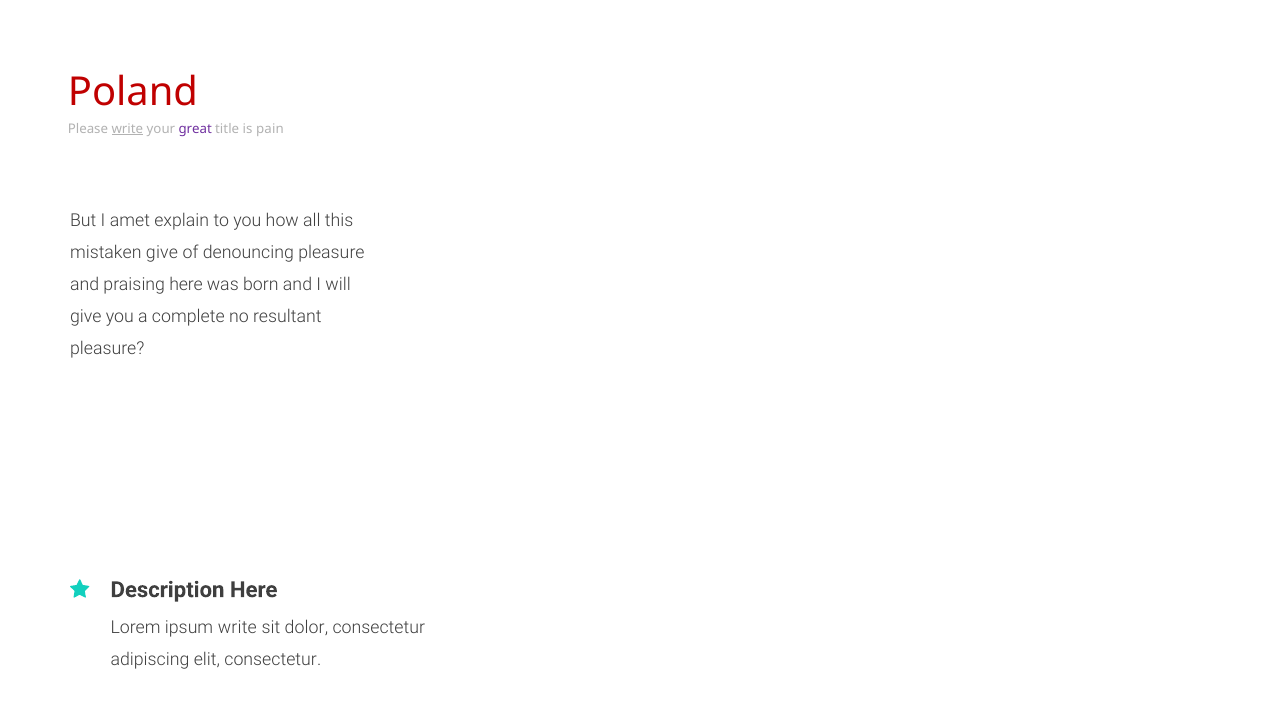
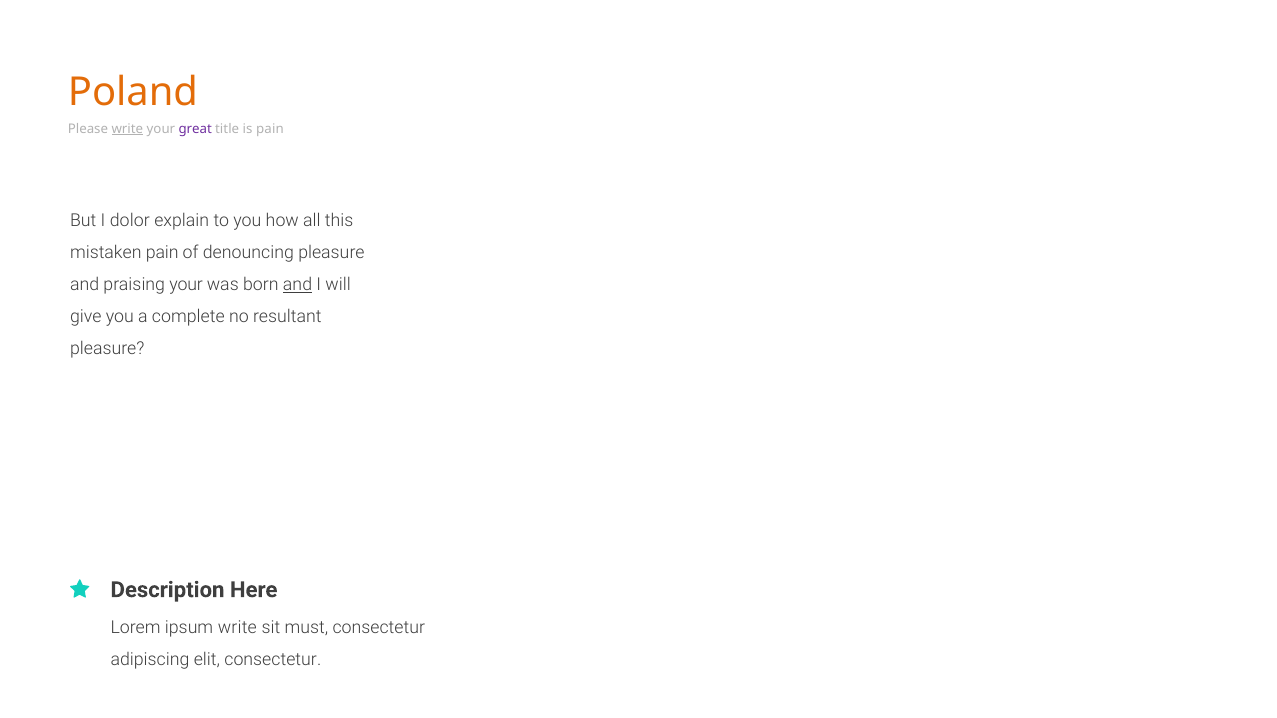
Poland colour: red -> orange
amet: amet -> dolor
mistaken give: give -> pain
praising here: here -> your
and at (298, 285) underline: none -> present
dolor: dolor -> must
